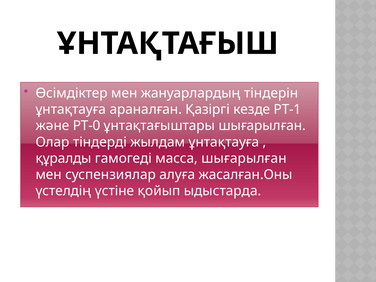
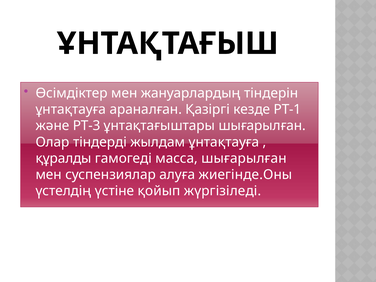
РТ-0: РТ-0 -> РТ-3
жасалған.Оны: жасалған.Оны -> жиегінде.Оны
ыдыстарда: ыдыстарда -> жүргізіледі
